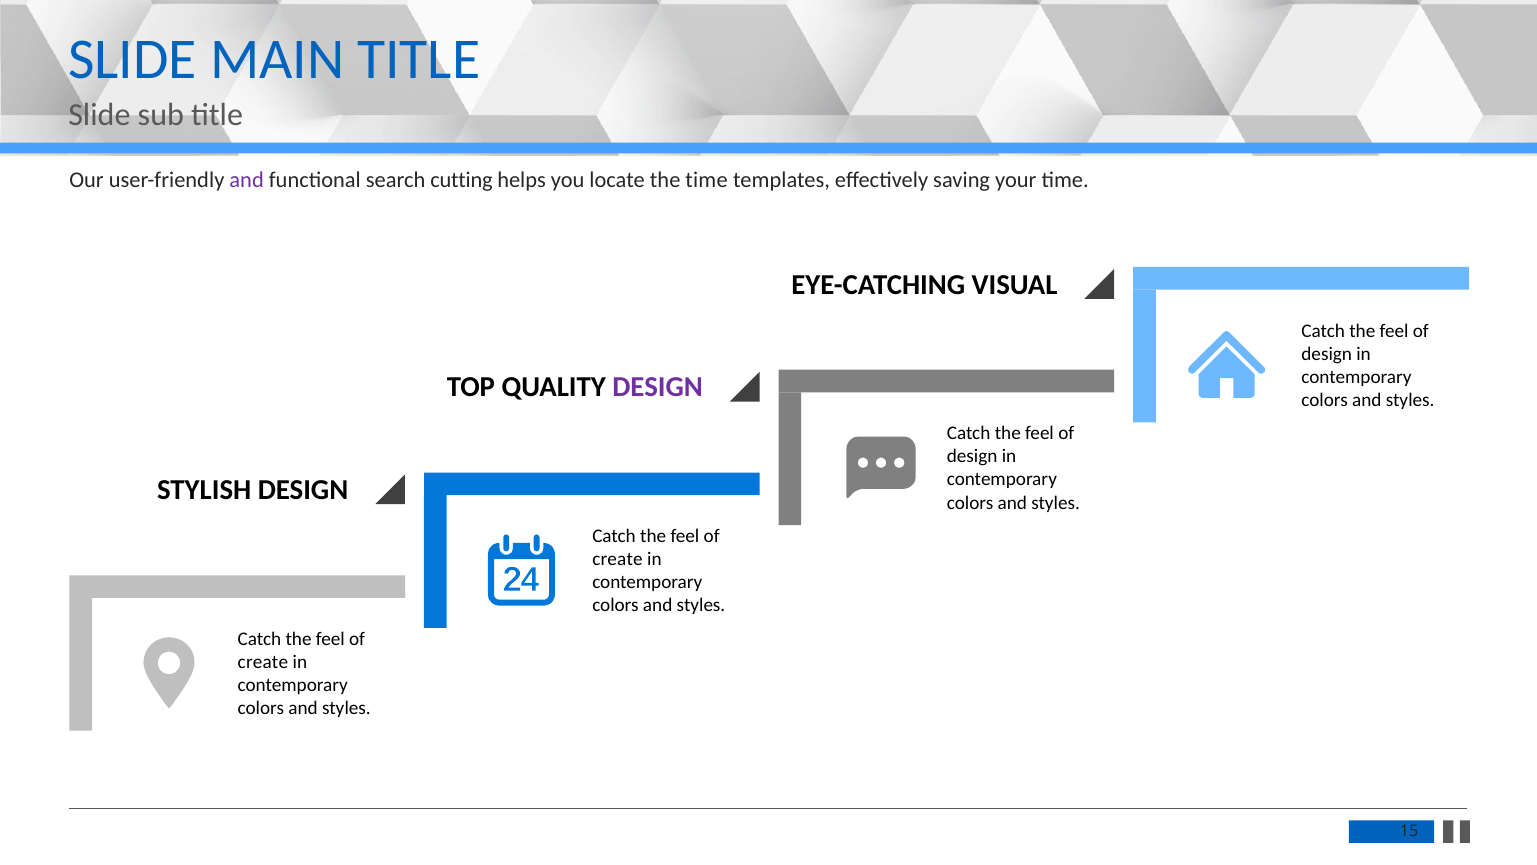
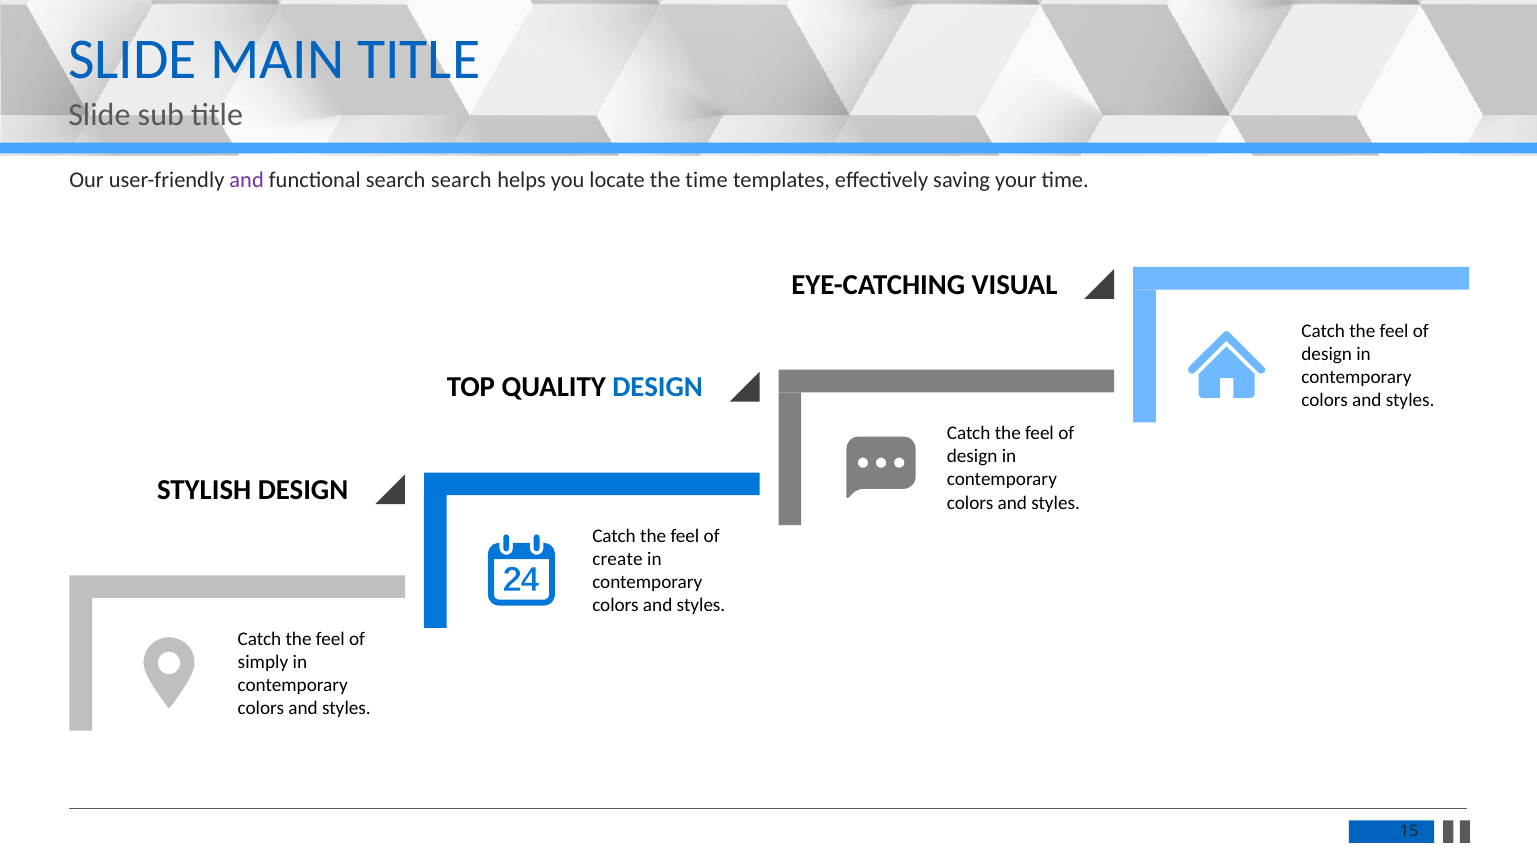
search cutting: cutting -> search
DESIGN at (658, 387) colour: purple -> blue
create at (263, 662): create -> simply
